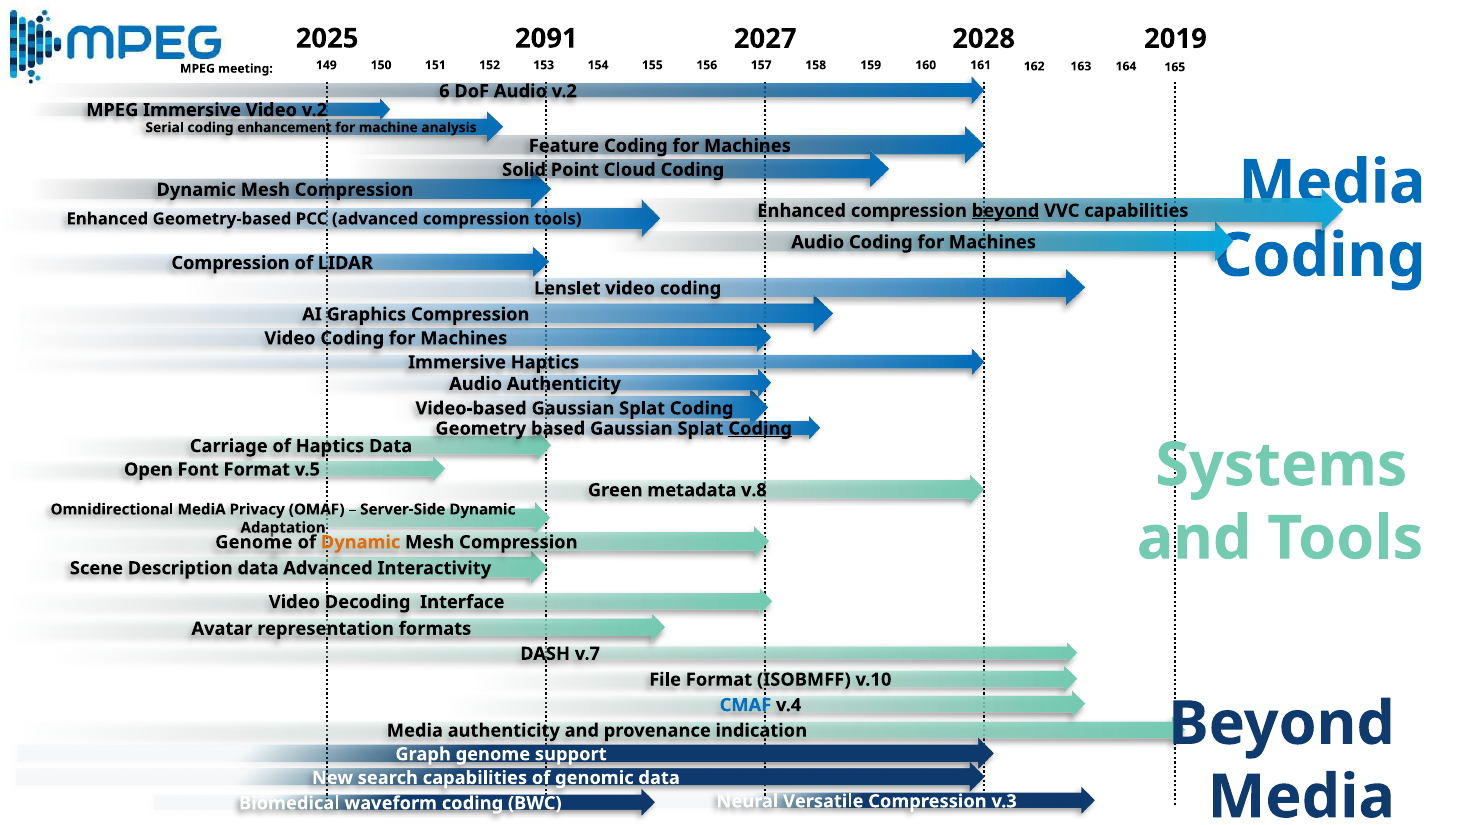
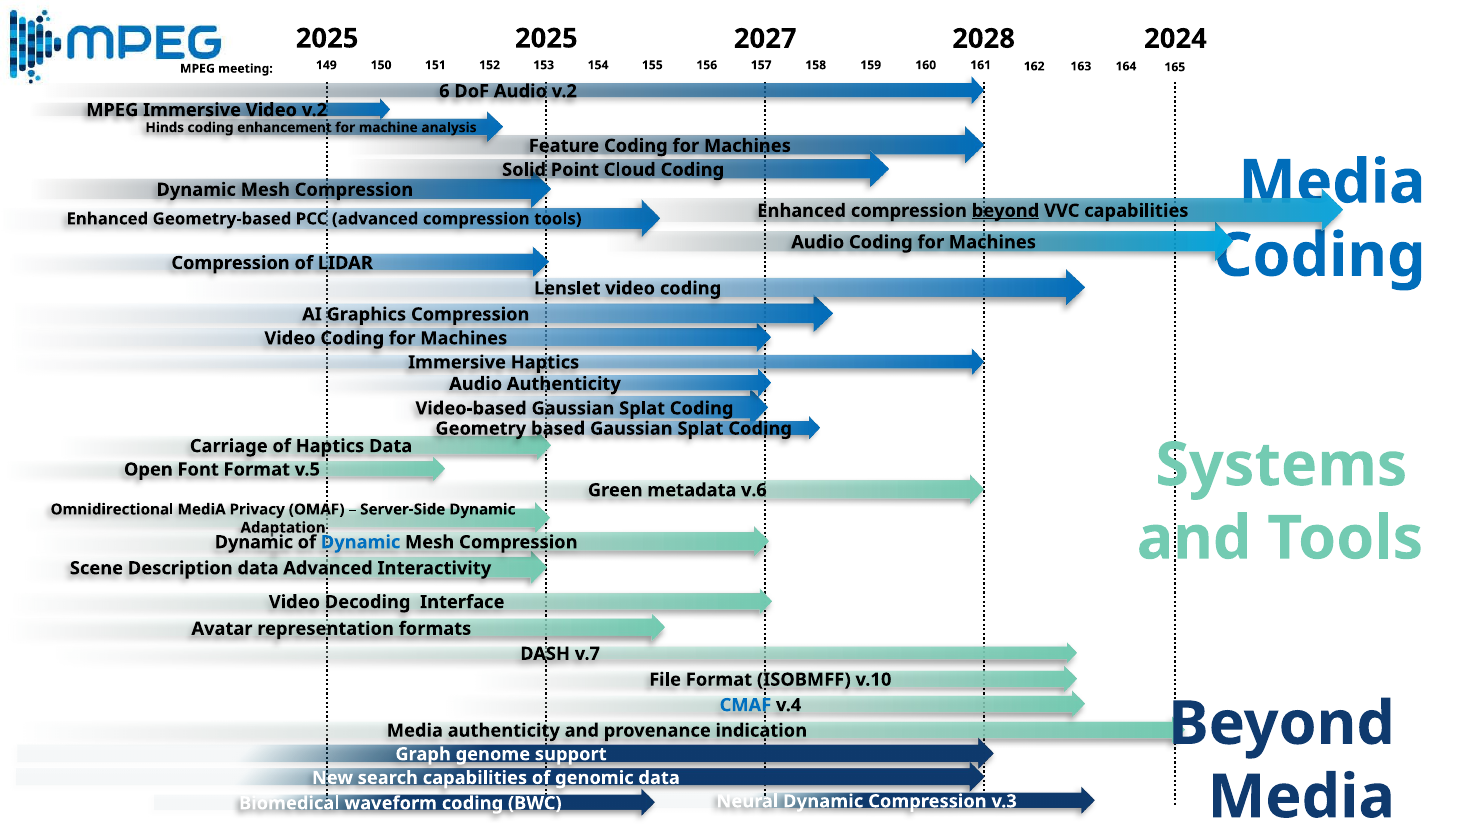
2025 2091: 2091 -> 2025
2019: 2019 -> 2024
Serial: Serial -> Hinds
Coding at (760, 428) underline: present -> none
v.8: v.8 -> v.6
Genome at (254, 542): Genome -> Dynamic
Dynamic at (361, 542) colour: orange -> blue
Neural Versatile: Versatile -> Dynamic
